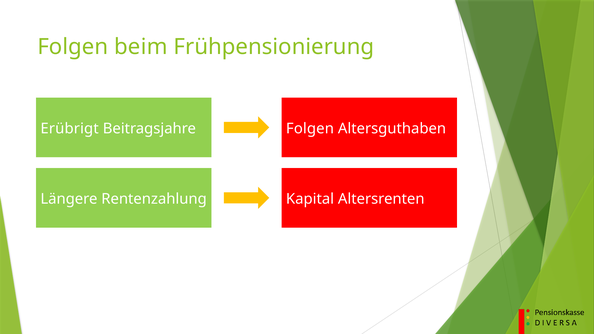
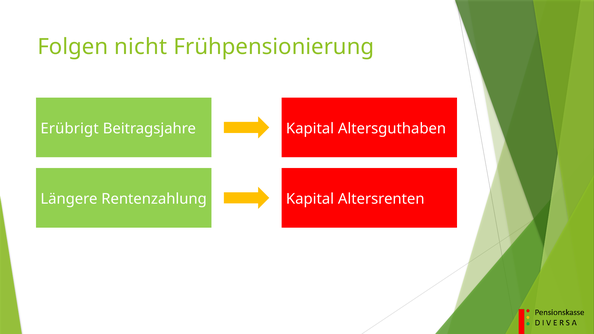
beim: beim -> nicht
Beitragsjahre Folgen: Folgen -> Kapital
